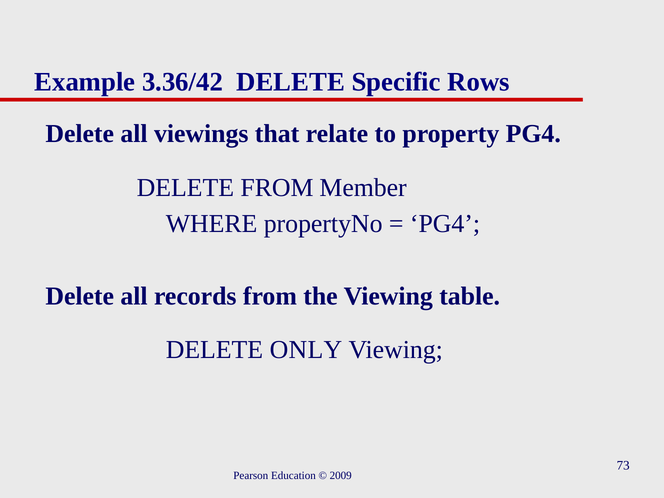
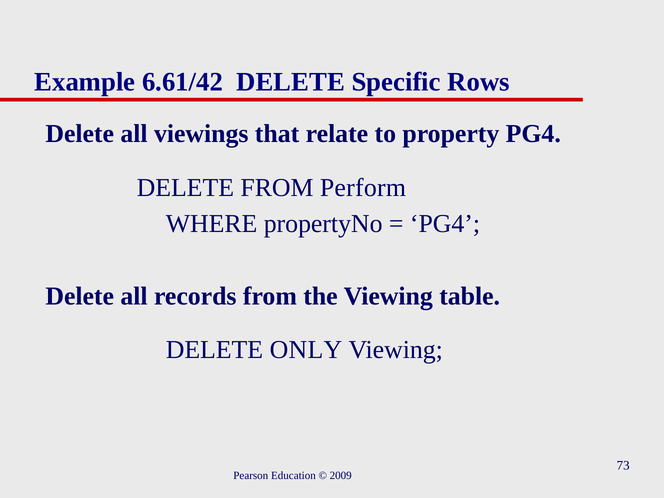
3.36/42: 3.36/42 -> 6.61/42
Member: Member -> Perform
